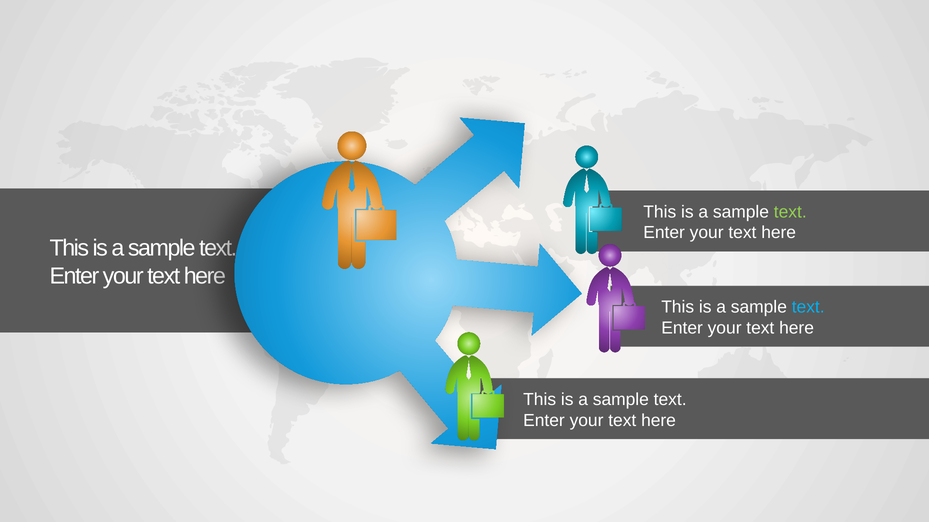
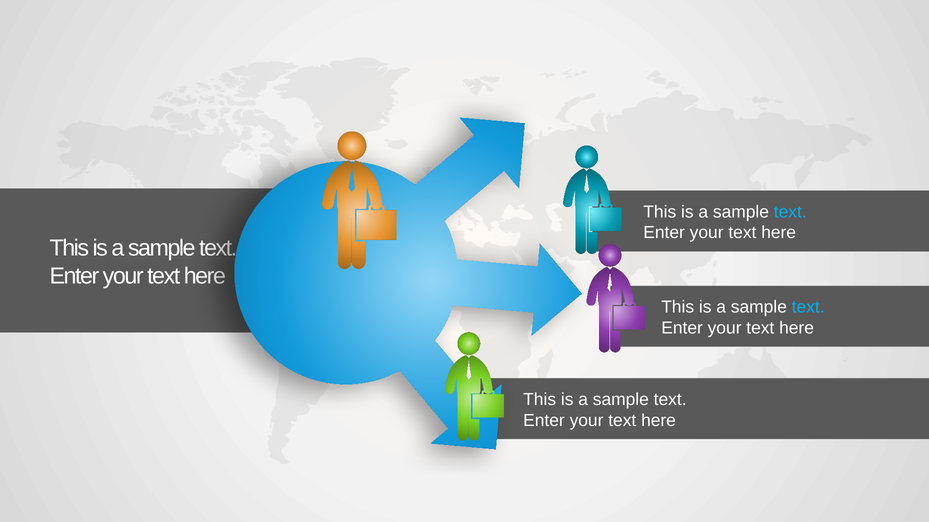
text at (790, 212) colour: light green -> light blue
